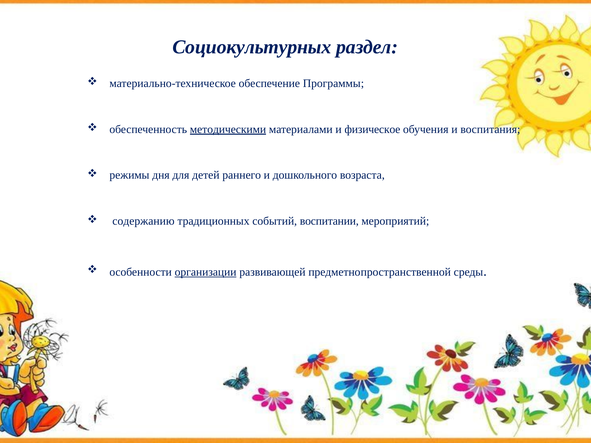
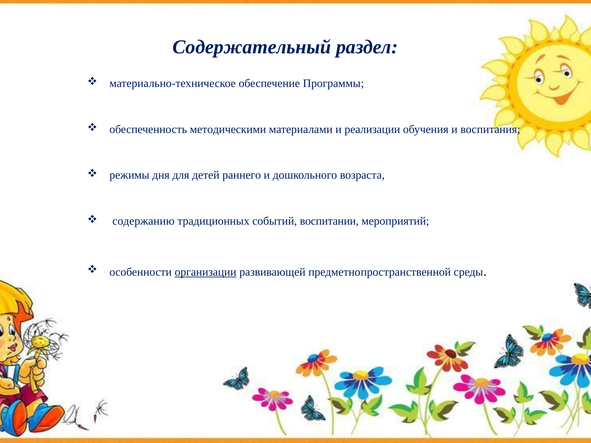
Социокультурных: Социокультурных -> Содержательный
методическими underline: present -> none
физическое: физическое -> реализации
